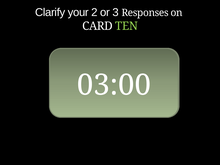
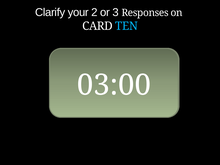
TEN colour: light green -> light blue
